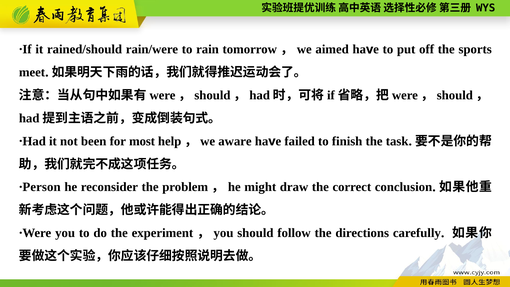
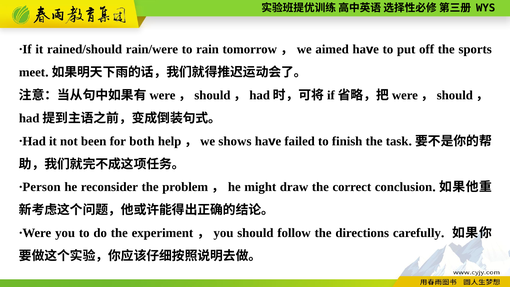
most: most -> both
aware: aware -> shows
